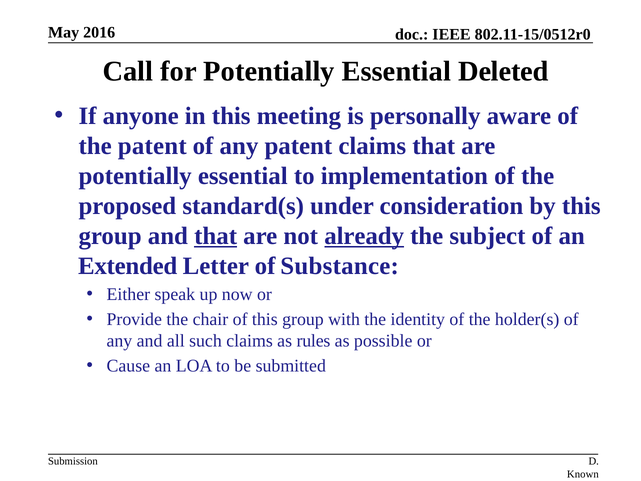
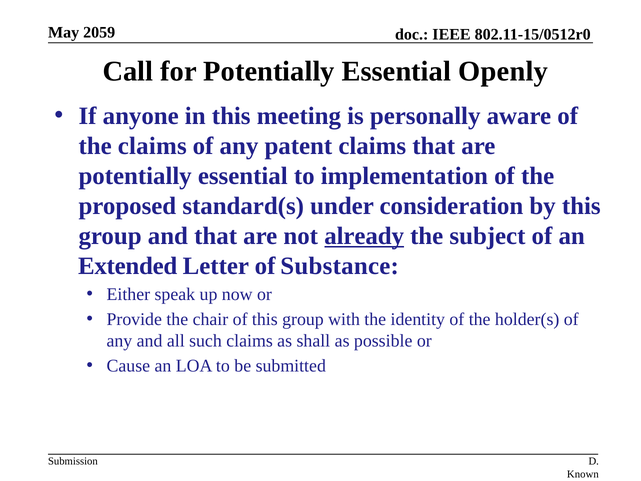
2016: 2016 -> 2059
Deleted: Deleted -> Openly
the patent: patent -> claims
that at (216, 236) underline: present -> none
rules: rules -> shall
